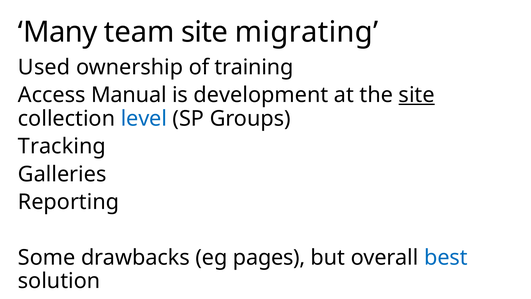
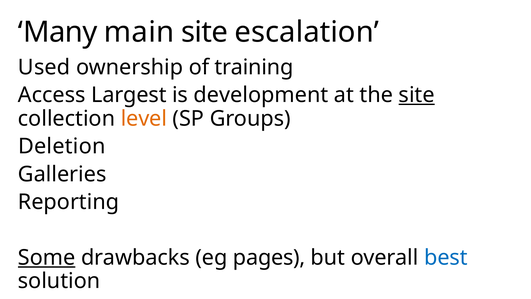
team: team -> main
migrating: migrating -> escalation
Manual: Manual -> Largest
level colour: blue -> orange
Tracking: Tracking -> Deletion
Some underline: none -> present
